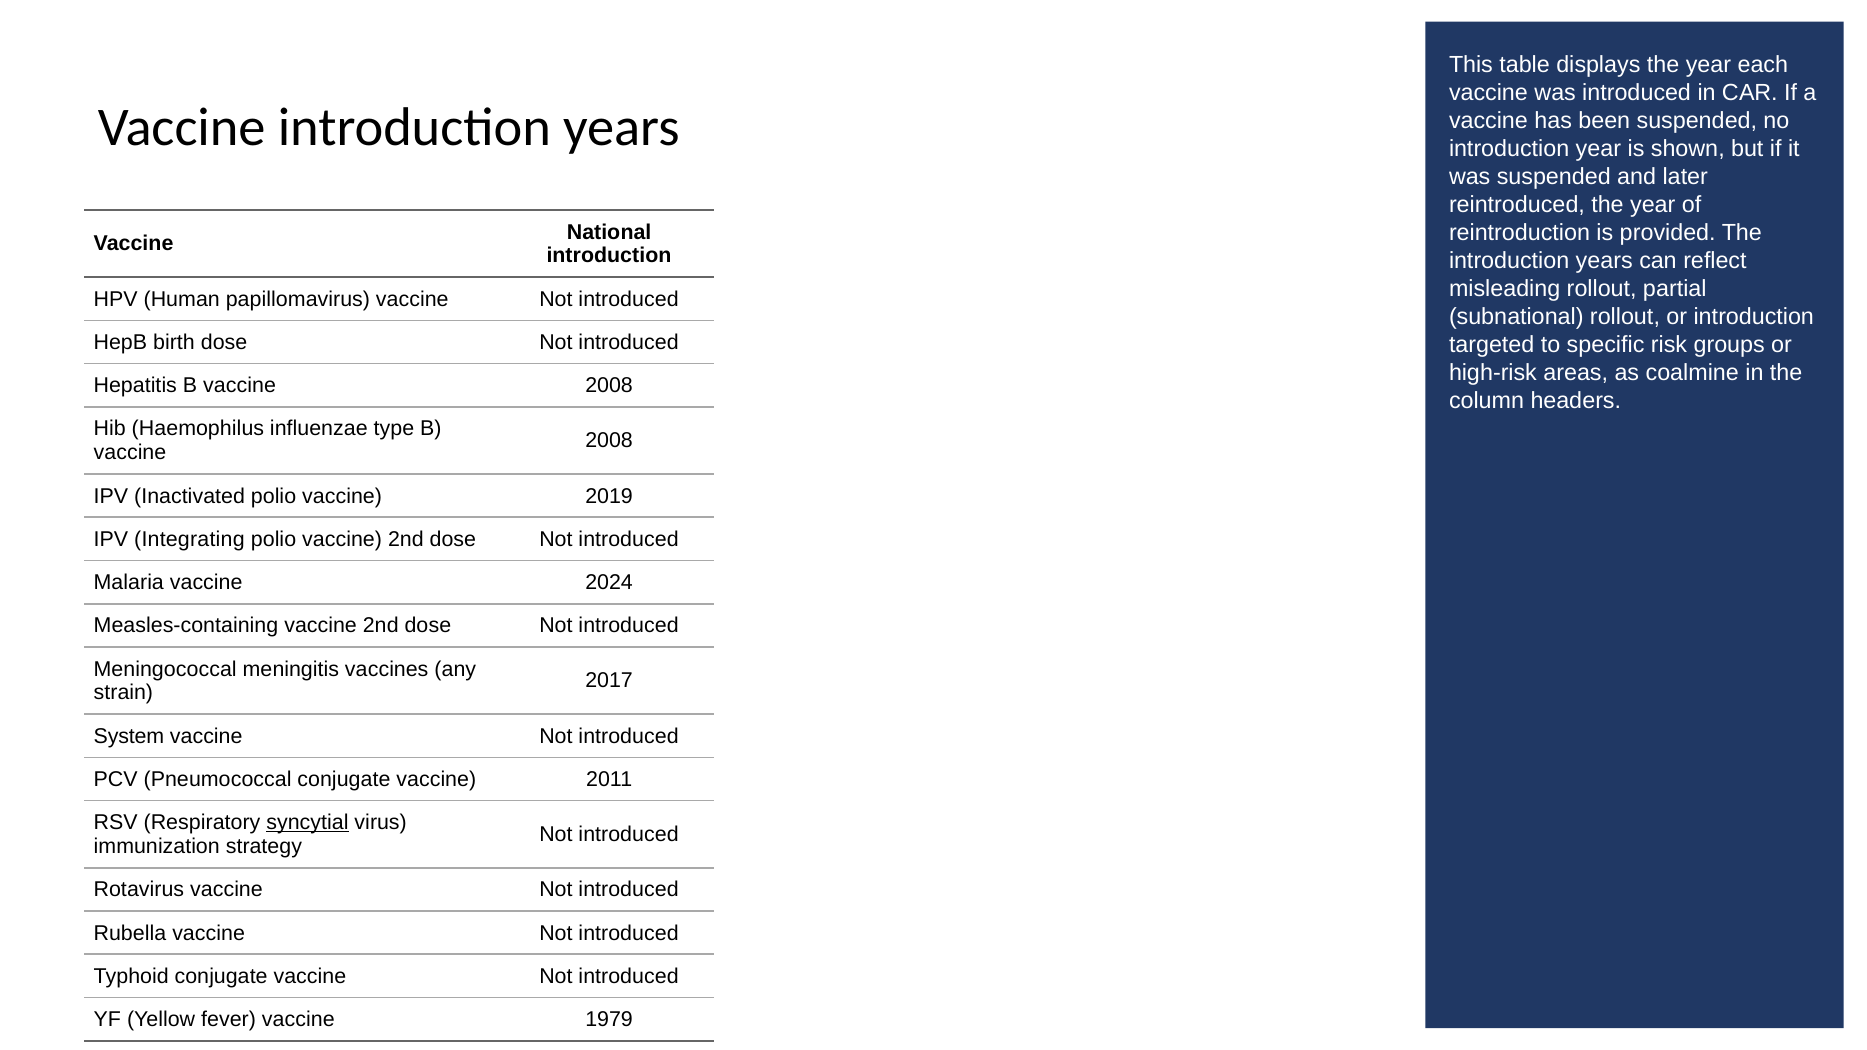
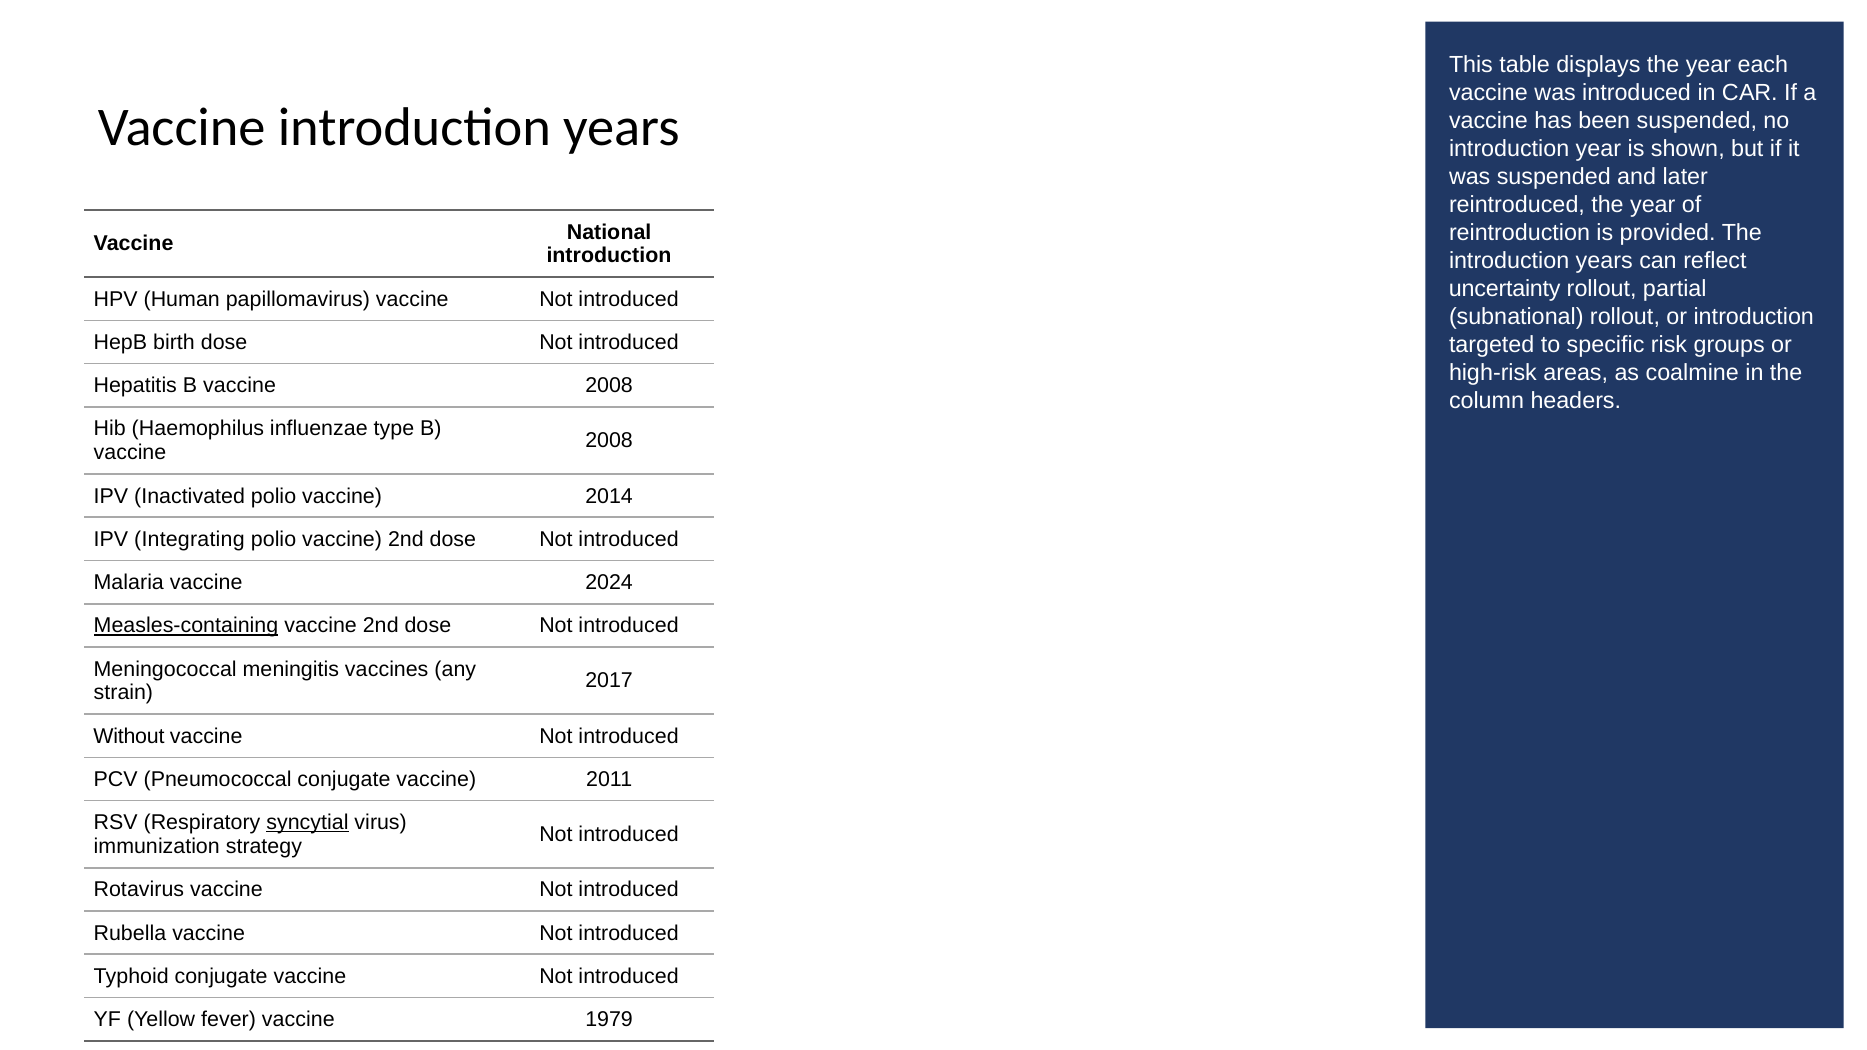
misleading: misleading -> uncertainty
2019: 2019 -> 2014
Measles-containing underline: none -> present
System: System -> Without
